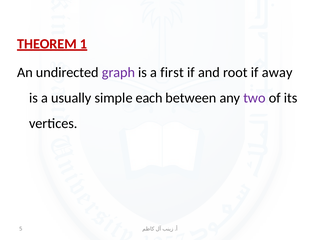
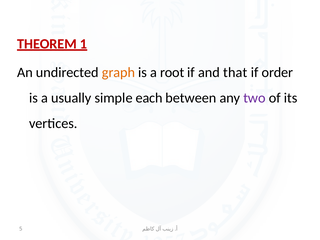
graph colour: purple -> orange
first: first -> root
root: root -> that
away: away -> order
